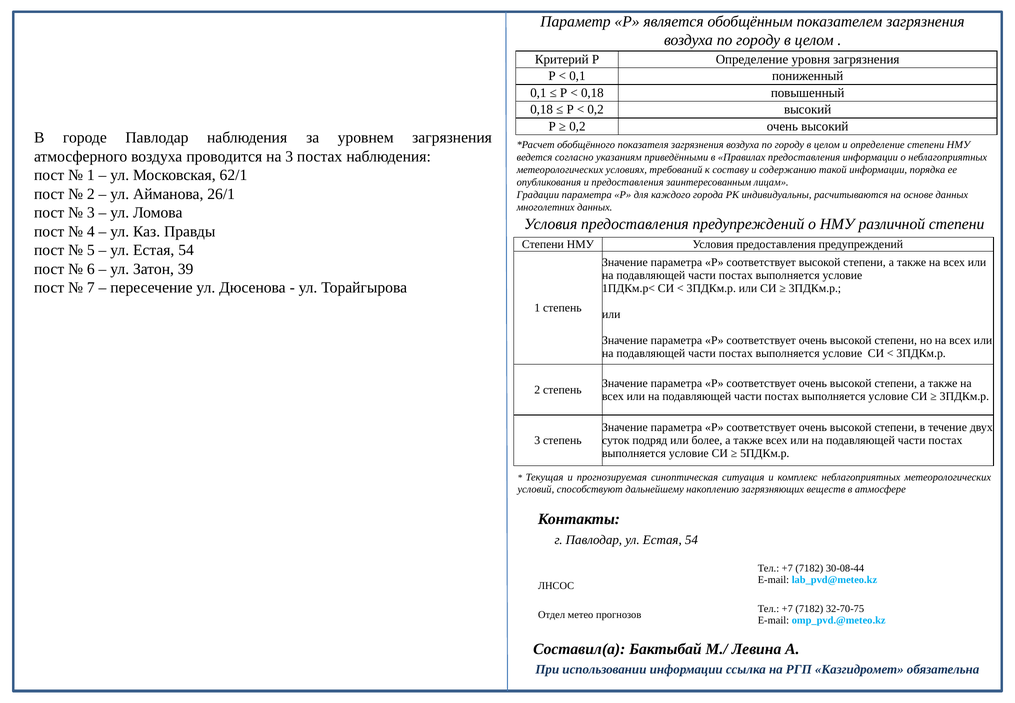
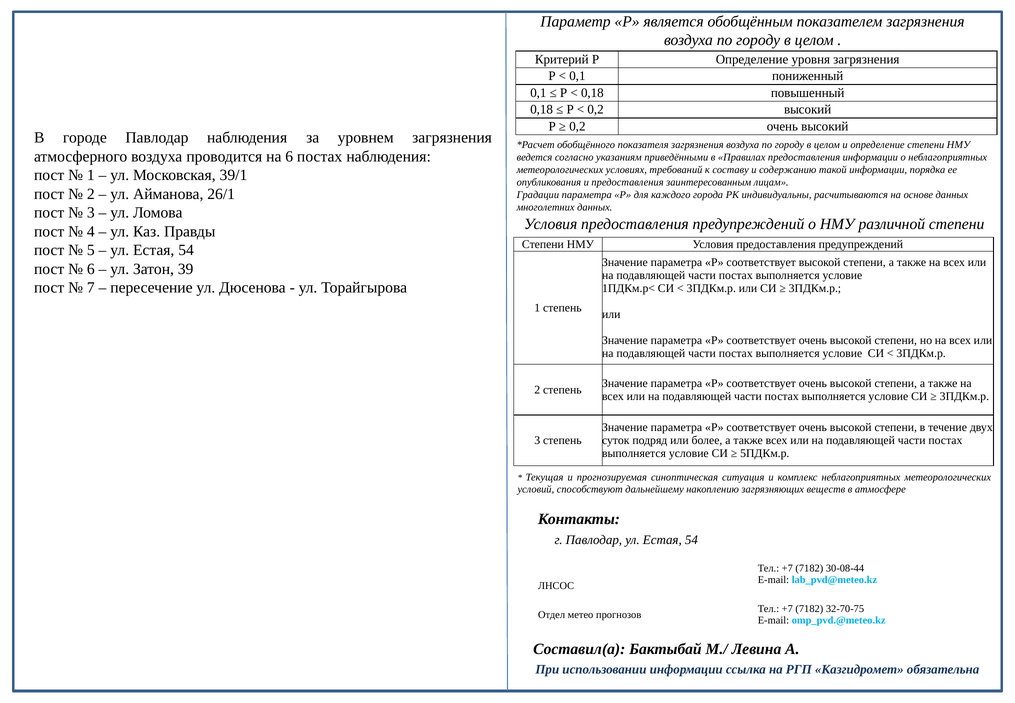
на 3: 3 -> 6
62/1: 62/1 -> 39/1
